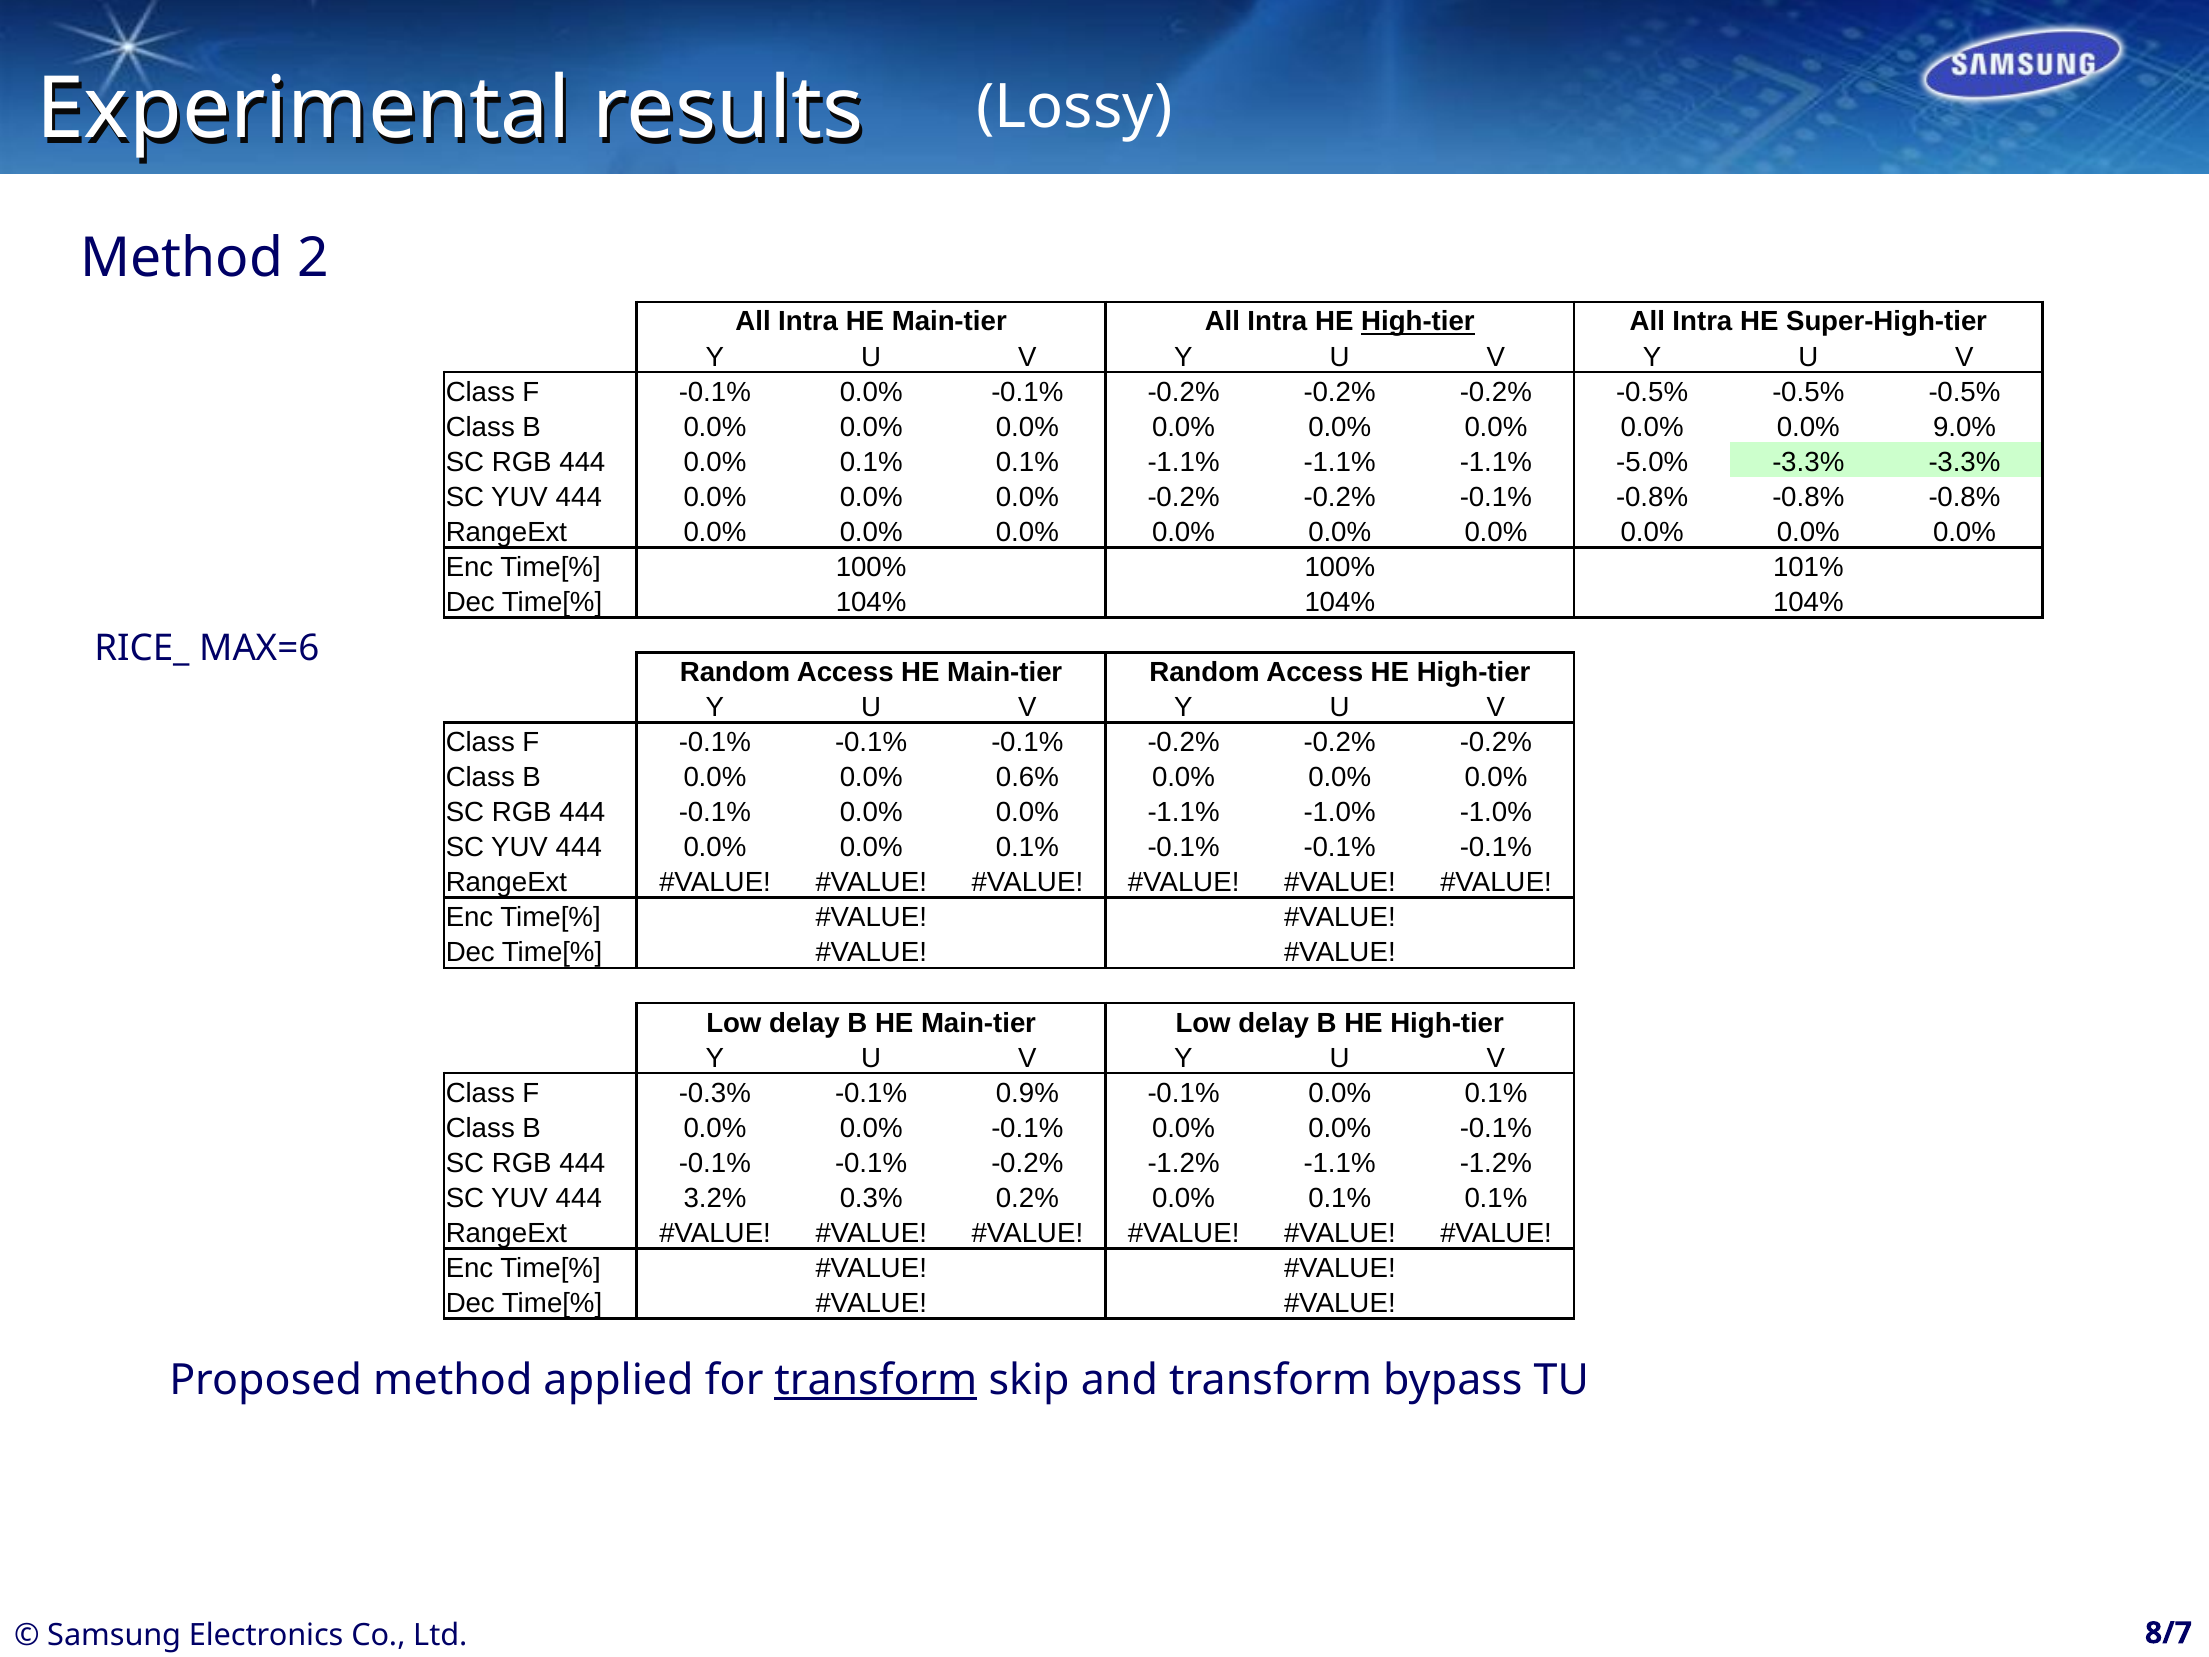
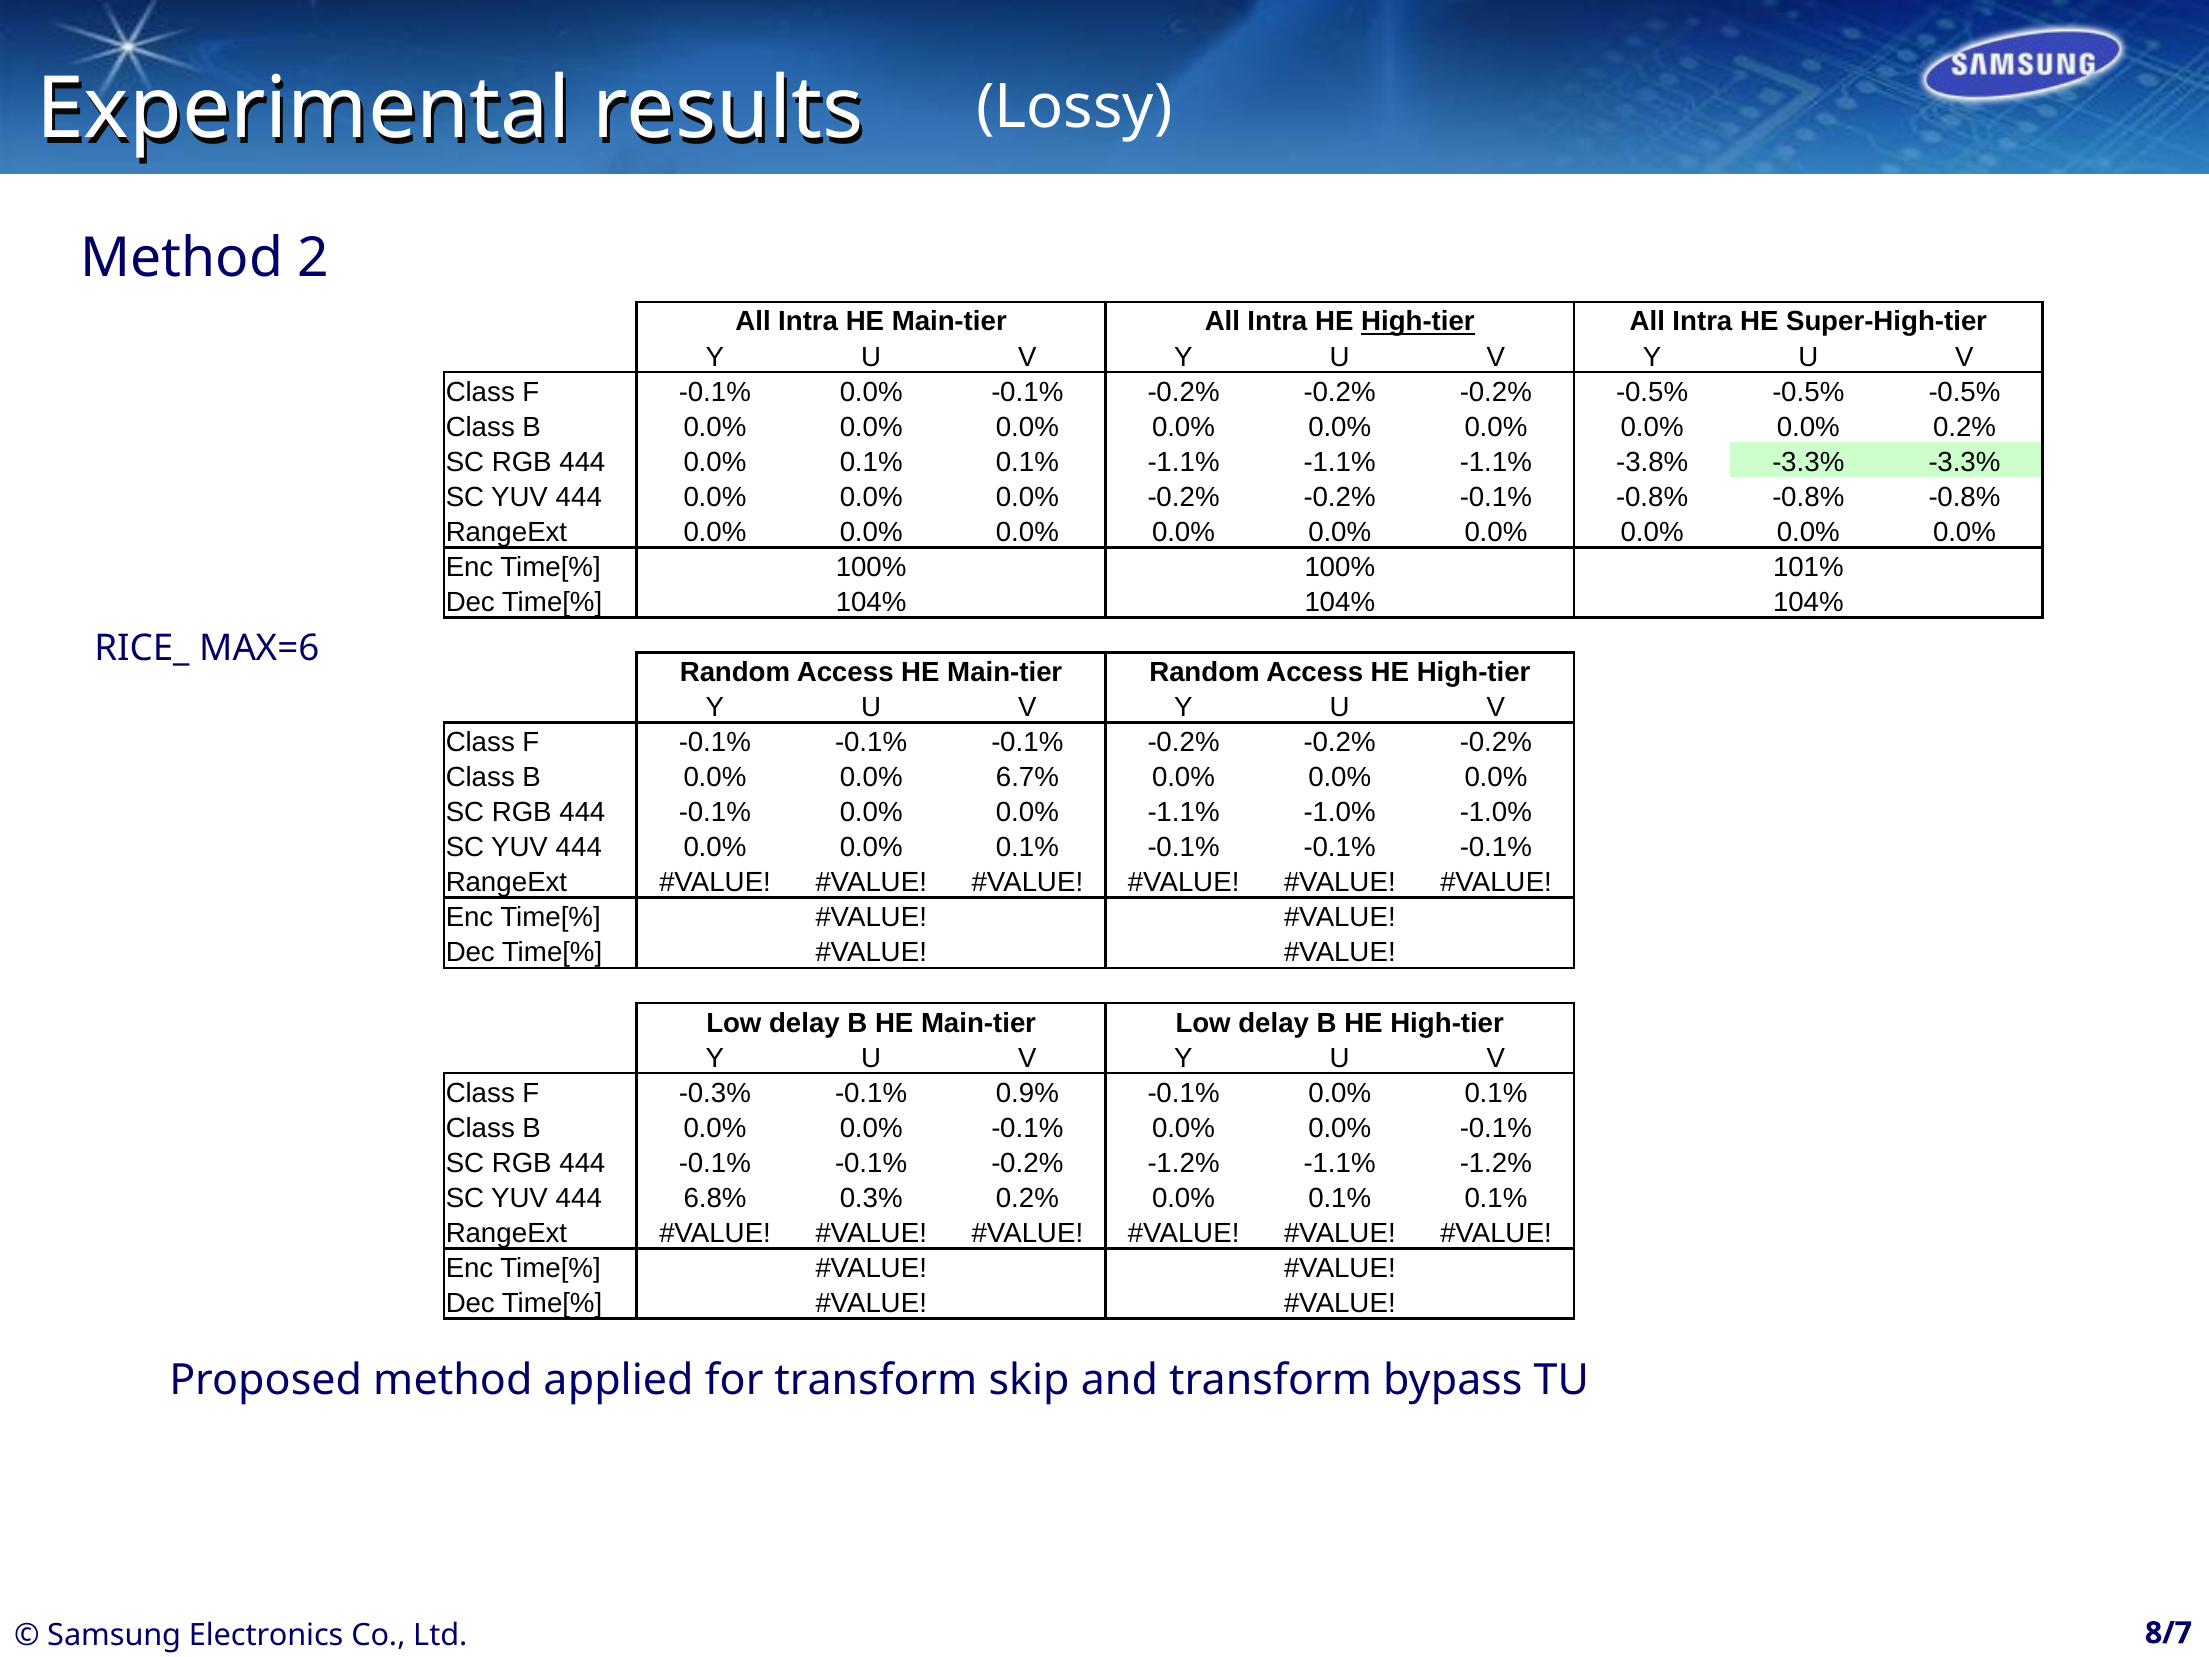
0.0% 9.0%: 9.0% -> 0.2%
-5.0%: -5.0% -> -3.8%
0.6%: 0.6% -> 6.7%
3.2%: 3.2% -> 6.8%
transform at (876, 1380) underline: present -> none
